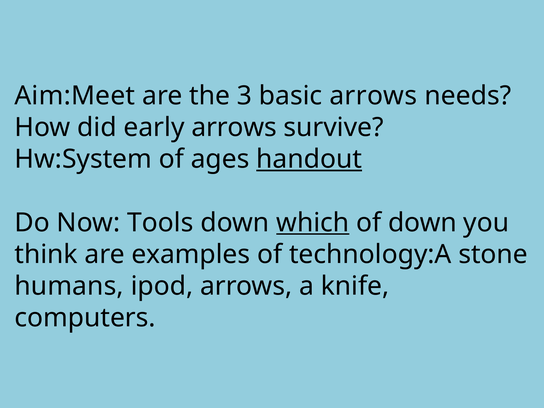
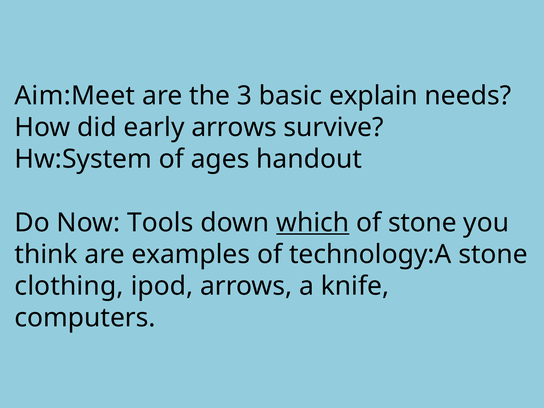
basic arrows: arrows -> explain
handout underline: present -> none
of down: down -> stone
humans: humans -> clothing
